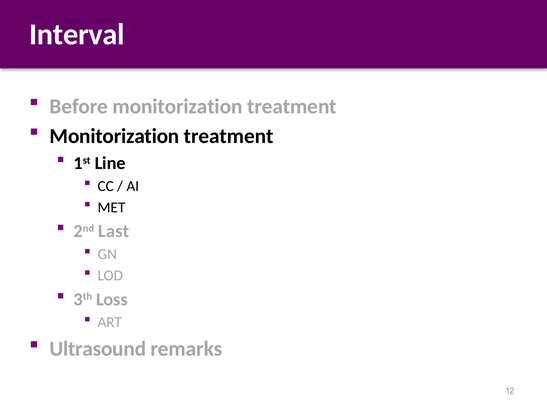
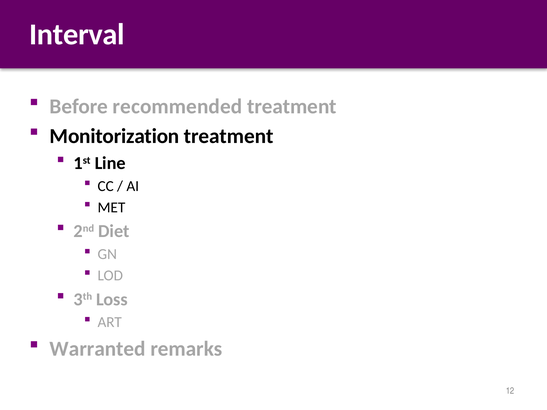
Before monitorization: monitorization -> recommended
Last: Last -> Diet
Ultrasound: Ultrasound -> Warranted
